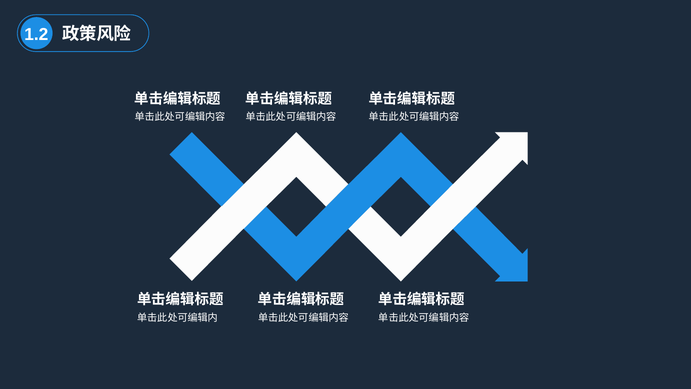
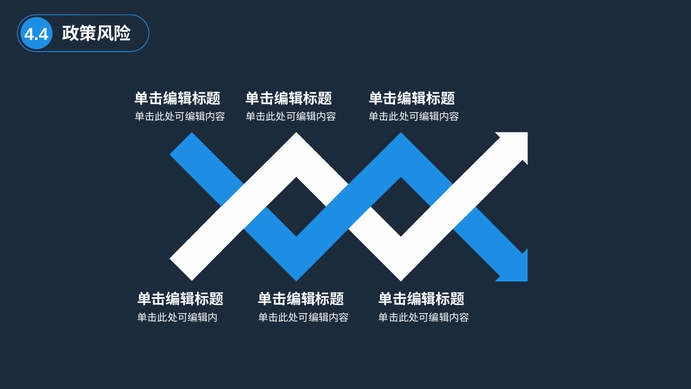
1.2: 1.2 -> 4.4
